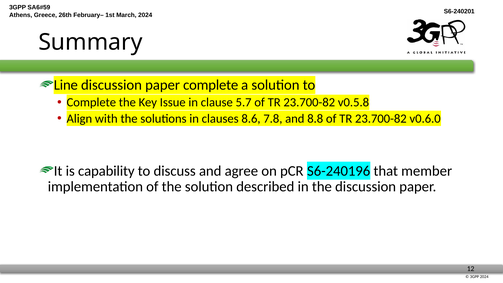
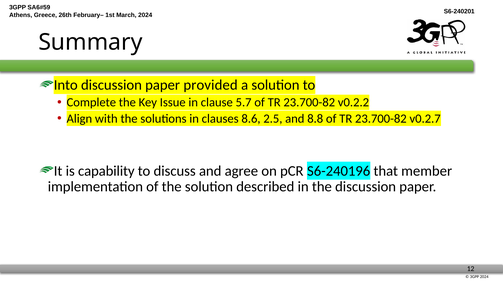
Line: Line -> Into
paper complete: complete -> provided
v0.5.8: v0.5.8 -> v0.2.2
7.8: 7.8 -> 2.5
v0.6.0: v0.6.0 -> v0.2.7
